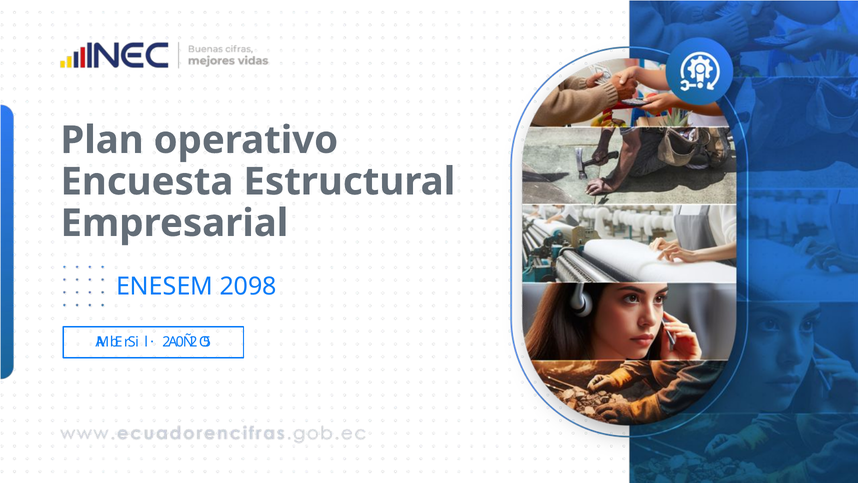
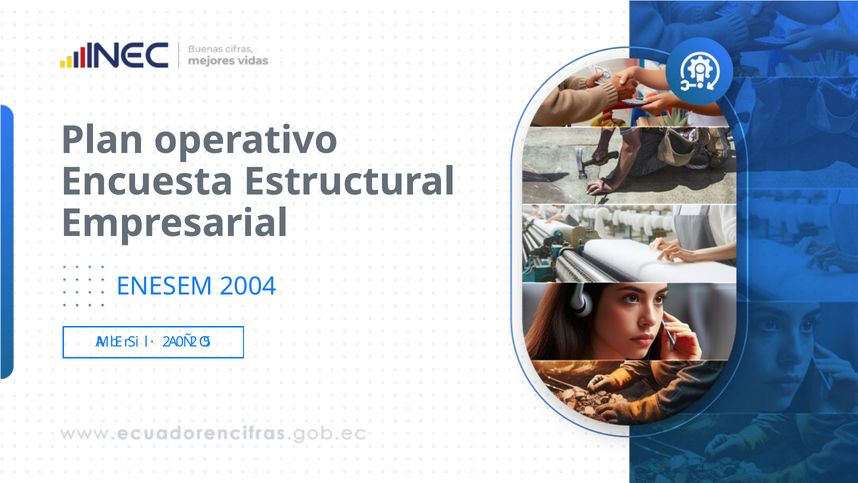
2098: 2098 -> 2004
